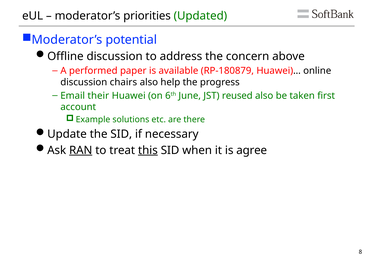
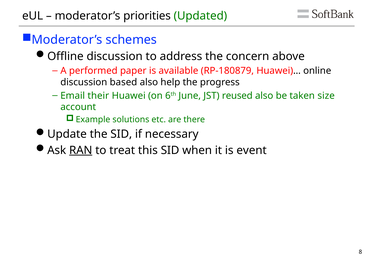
potential: potential -> schemes
chairs: chairs -> based
first: first -> size
this underline: present -> none
agree: agree -> event
